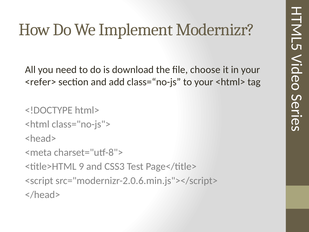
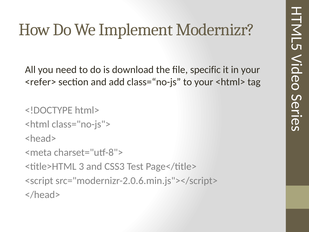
choose: choose -> specific
9: 9 -> 3
